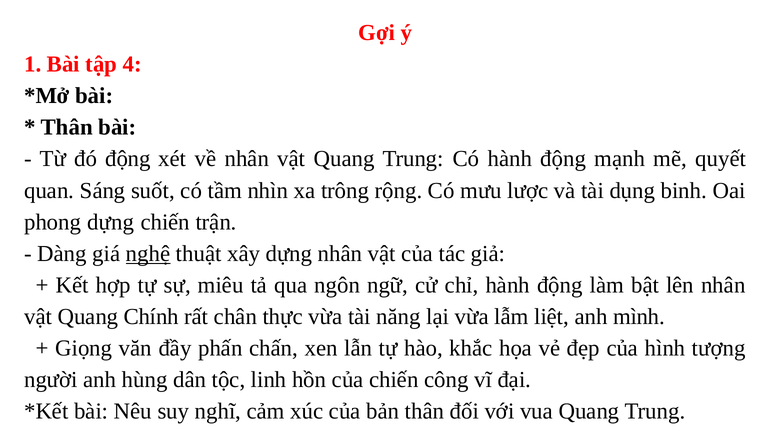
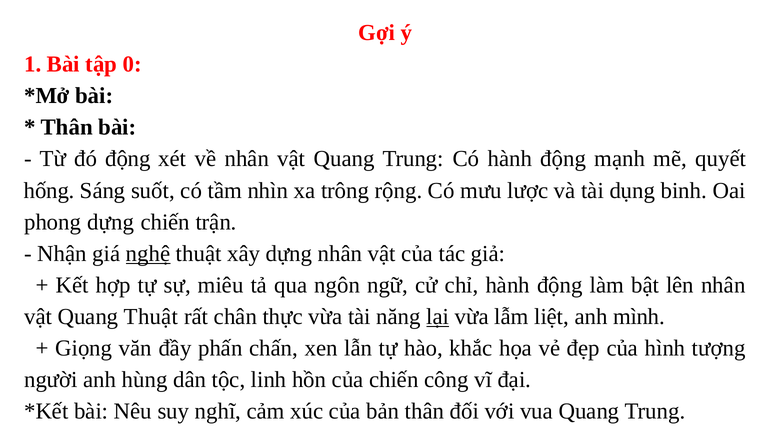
4: 4 -> 0
quan: quan -> hống
Dàng: Dàng -> Nhận
Quang Chính: Chính -> Thuật
lại underline: none -> present
